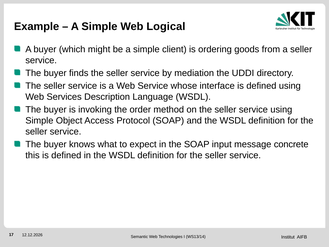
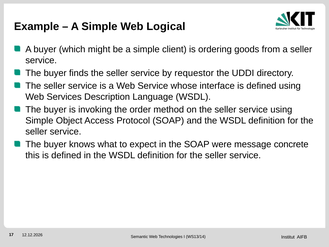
mediation: mediation -> requestor
input: input -> were
